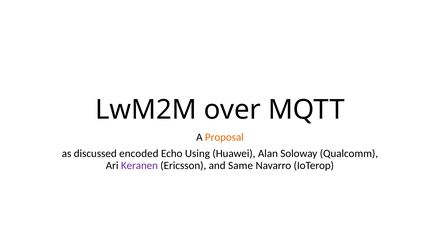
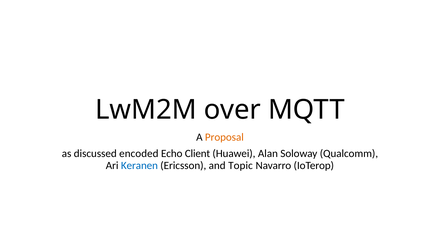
Using: Using -> Client
Keranen colour: purple -> blue
Same: Same -> Topic
